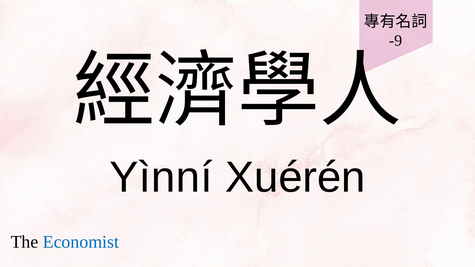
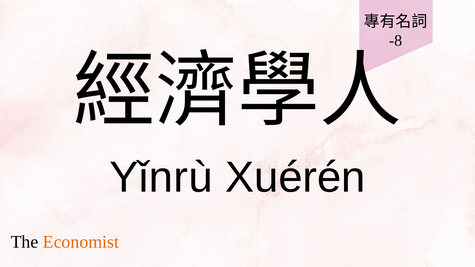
-9: -9 -> -8
Yìnní: Yìnní -> Yǐnrù
Economist colour: blue -> orange
